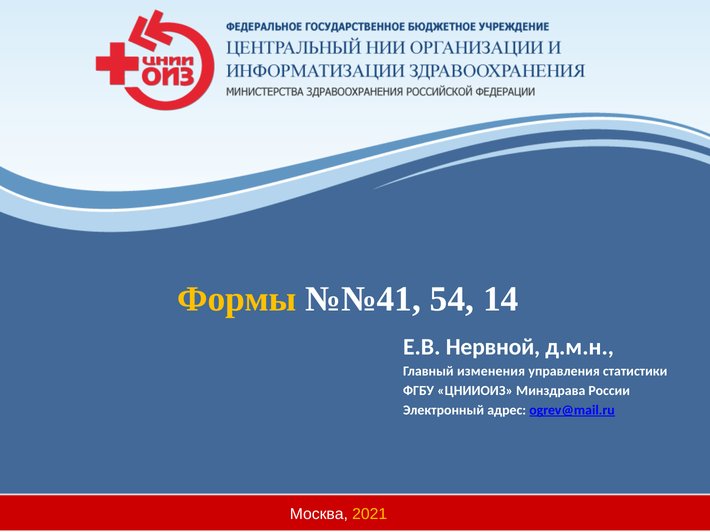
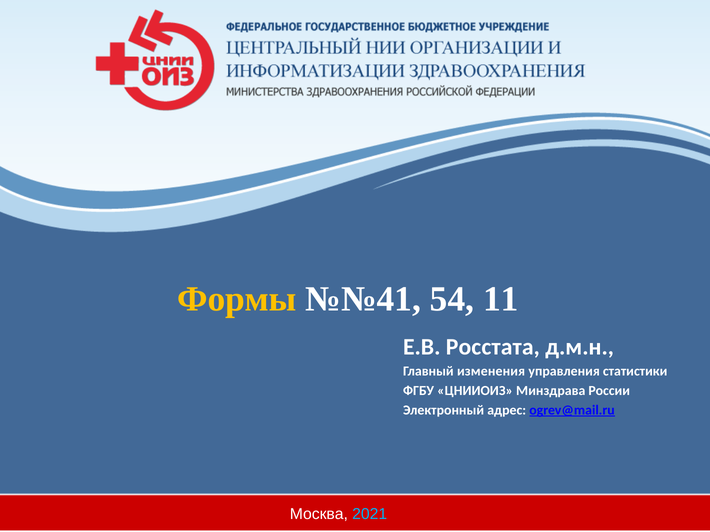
14: 14 -> 11
Нервной: Нервной -> Росстата
2021 colour: yellow -> light blue
